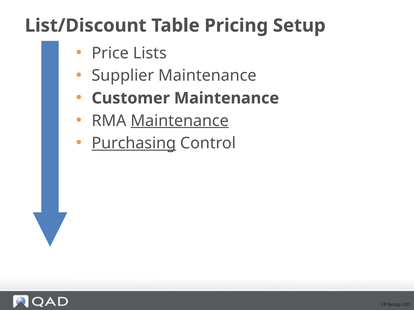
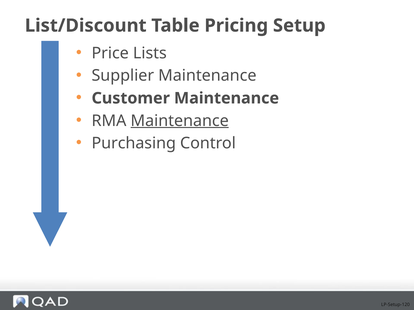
Purchasing underline: present -> none
